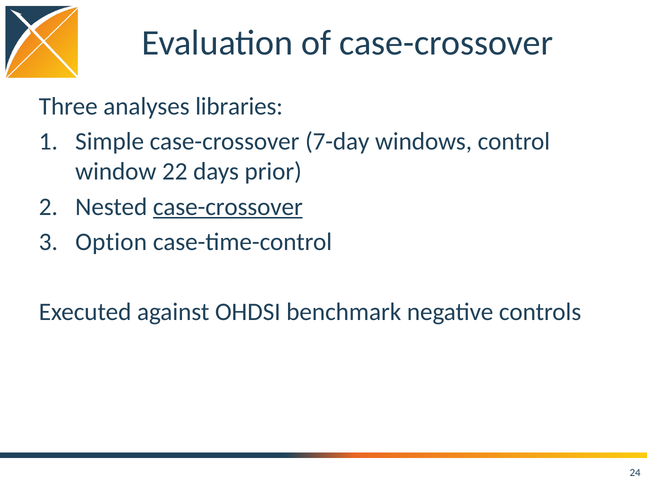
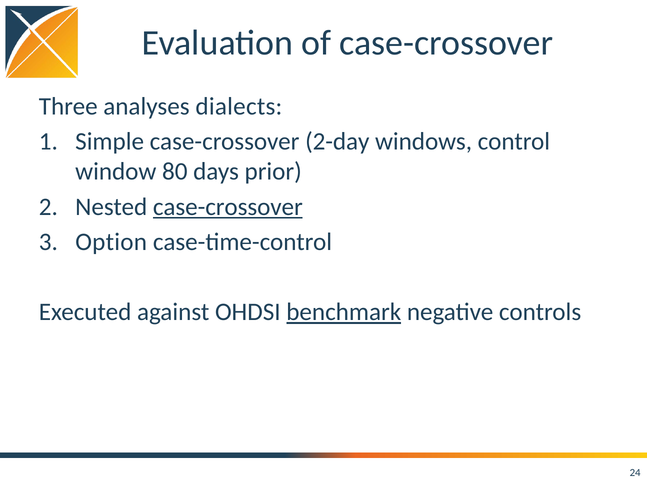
libraries: libraries -> dialects
7-day: 7-day -> 2-day
22: 22 -> 80
benchmark underline: none -> present
